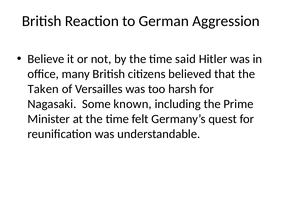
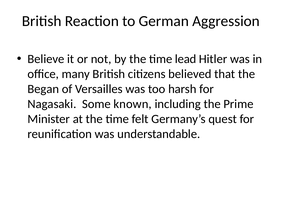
said: said -> lead
Taken: Taken -> Began
